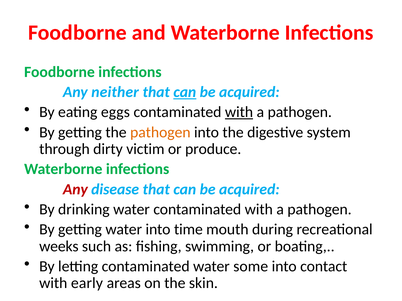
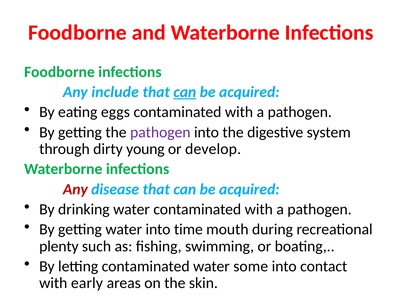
neither: neither -> include
with at (239, 112) underline: present -> none
pathogen at (160, 132) colour: orange -> purple
victim: victim -> young
produce: produce -> develop
weeks: weeks -> plenty
